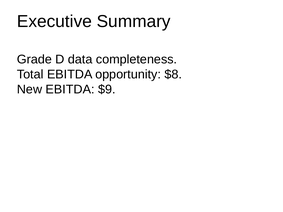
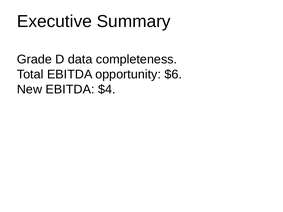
$8: $8 -> $6
$9: $9 -> $4
